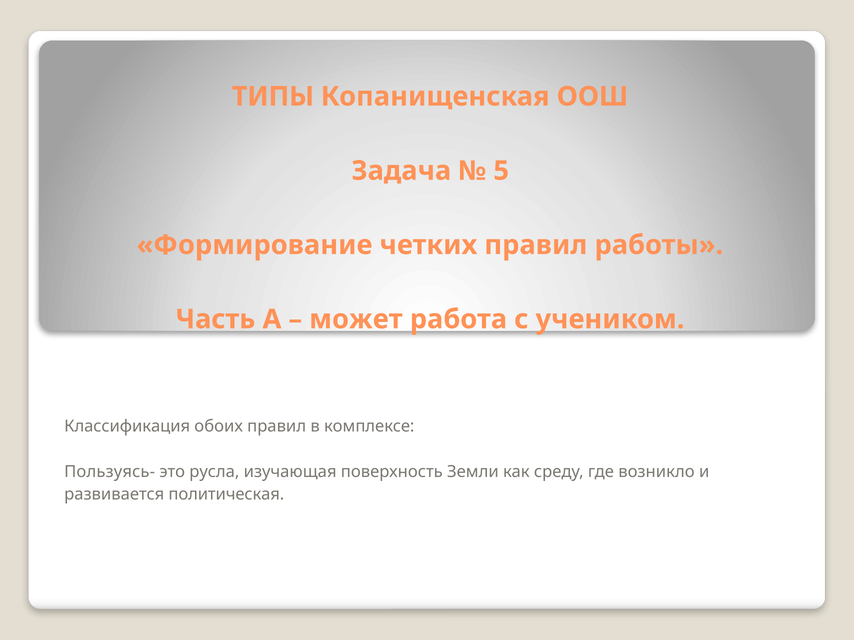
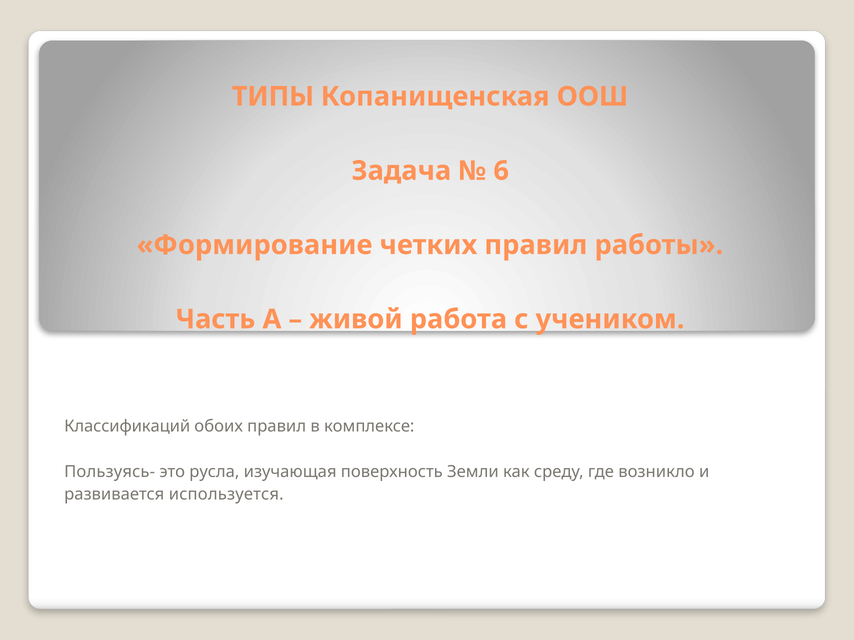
5: 5 -> 6
может: может -> живой
Классификация: Классификация -> Классификаций
политическая: политическая -> используется
